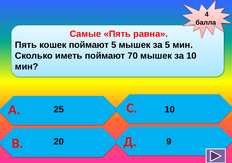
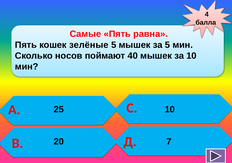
кошек поймают: поймают -> зелёные
иметь: иметь -> носов
70: 70 -> 40
9: 9 -> 7
